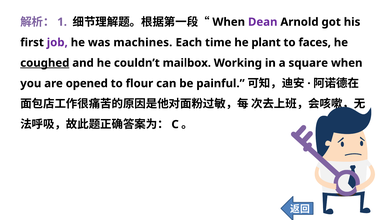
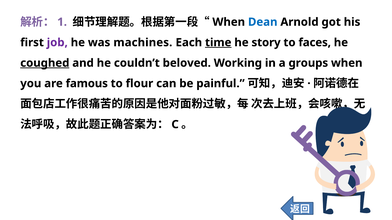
Dean colour: purple -> blue
time underline: none -> present
plant: plant -> story
mailbox: mailbox -> beloved
square: square -> groups
opened: opened -> famous
